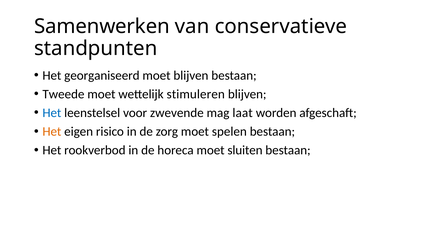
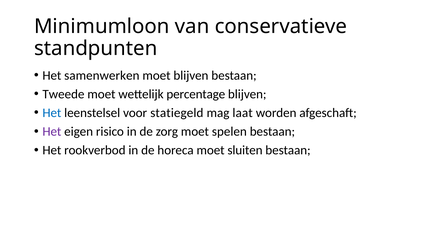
Samenwerken: Samenwerken -> Minimumloon
georganiseerd: georganiseerd -> samenwerken
stimuleren: stimuleren -> percentage
zwevende: zwevende -> statiegeld
Het at (52, 132) colour: orange -> purple
